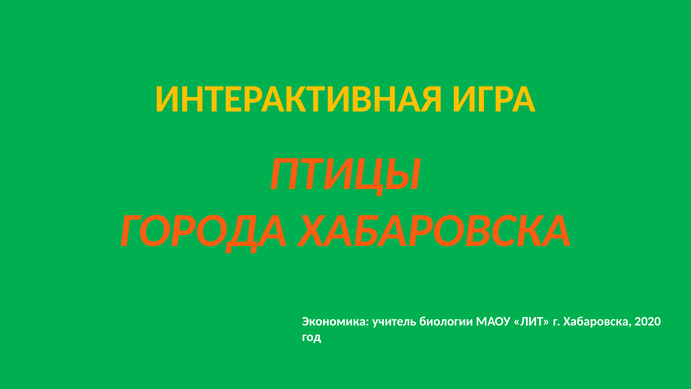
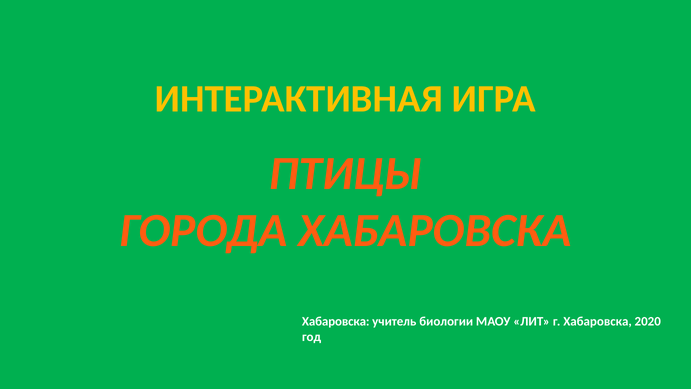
Экономика at (336, 321): Экономика -> Хабаровска
